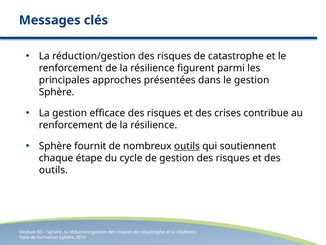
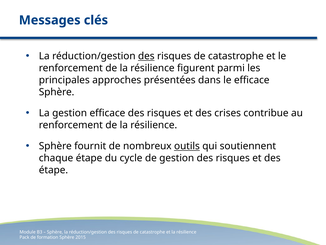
des at (146, 56) underline: none -> present
le gestion: gestion -> efficace
outils at (53, 170): outils -> étape
